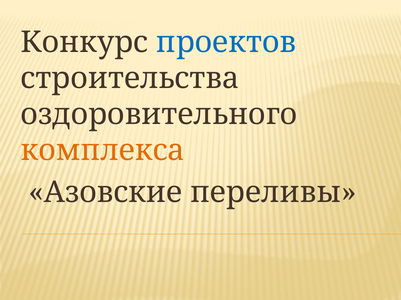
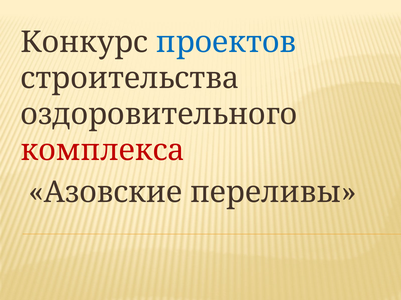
комплекса colour: orange -> red
